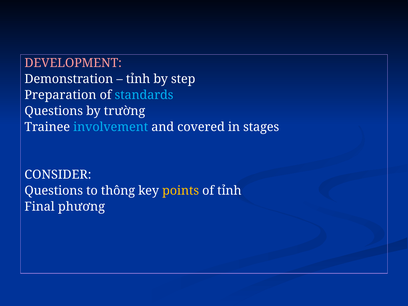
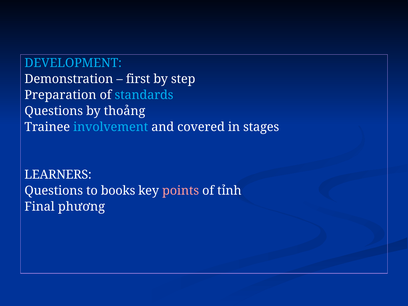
DEVELOPMENT colour: pink -> light blue
tỉnh at (138, 79): tỉnh -> first
trường: trường -> thoảng
CONSIDER: CONSIDER -> LEARNERS
thông: thông -> books
points colour: yellow -> pink
